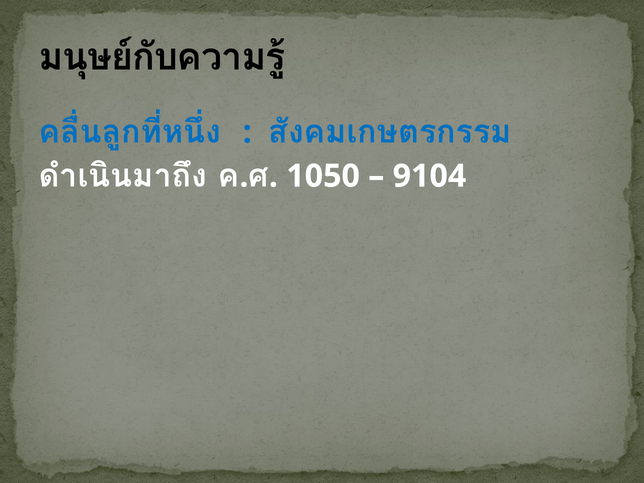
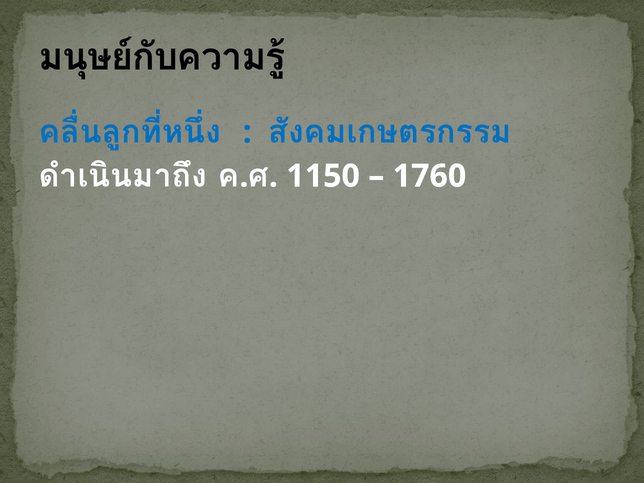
1050: 1050 -> 1150
9104: 9104 -> 1760
